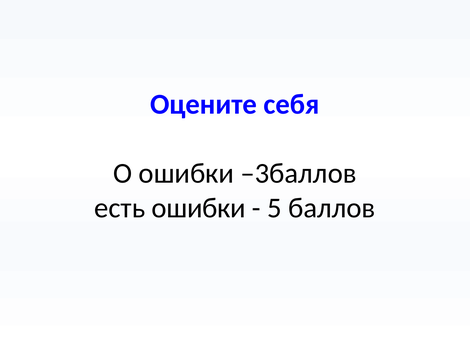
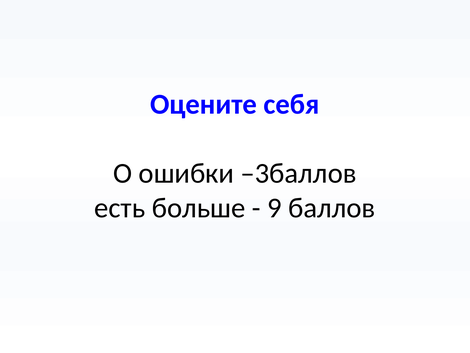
есть ошибки: ошибки -> больше
5: 5 -> 9
